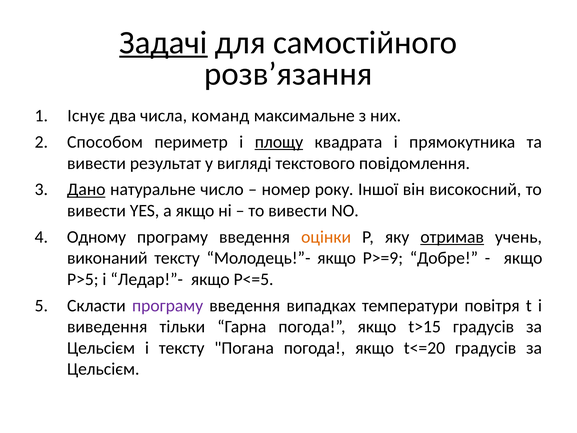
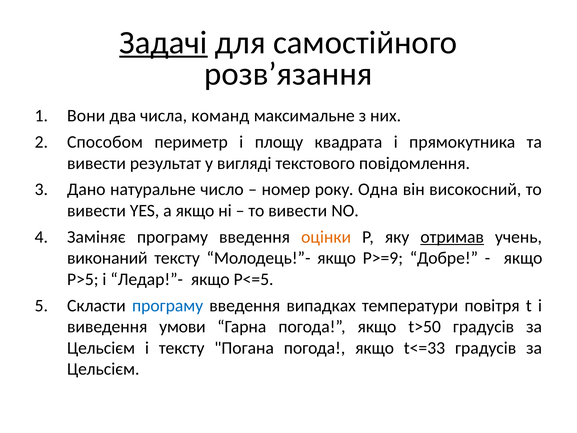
Існує: Існує -> Вони
площу underline: present -> none
Дано underline: present -> none
Іншої: Іншої -> Одна
Одному: Одному -> Заміняє
програму at (168, 305) colour: purple -> blue
тільки: тільки -> умови
t>15: t>15 -> t>50
t<=20: t<=20 -> t<=33
